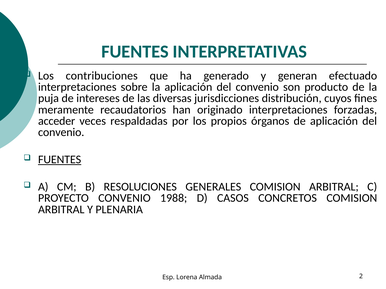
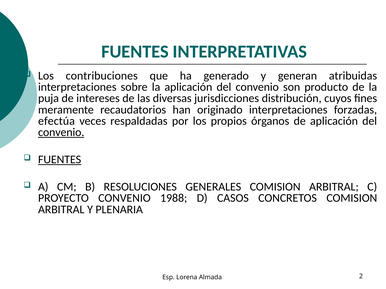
efectuado: efectuado -> atribuidas
acceder: acceder -> efectúa
convenio at (61, 132) underline: none -> present
